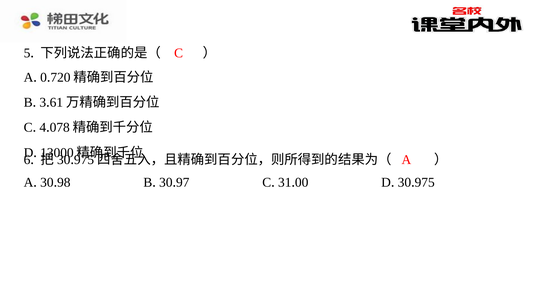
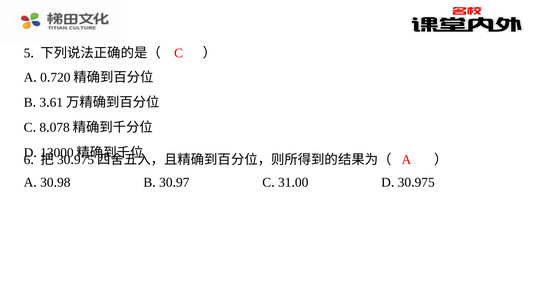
4: 4 -> 8
